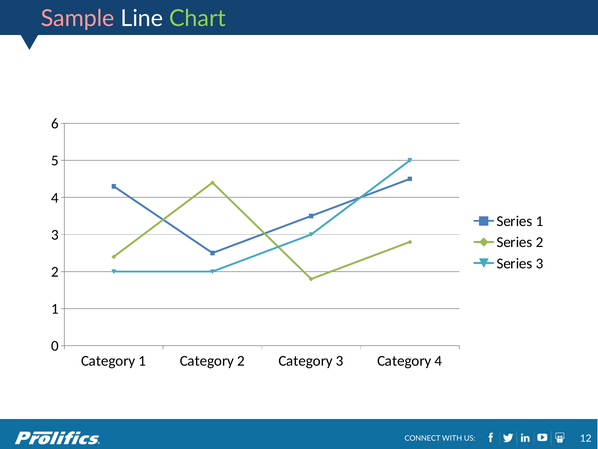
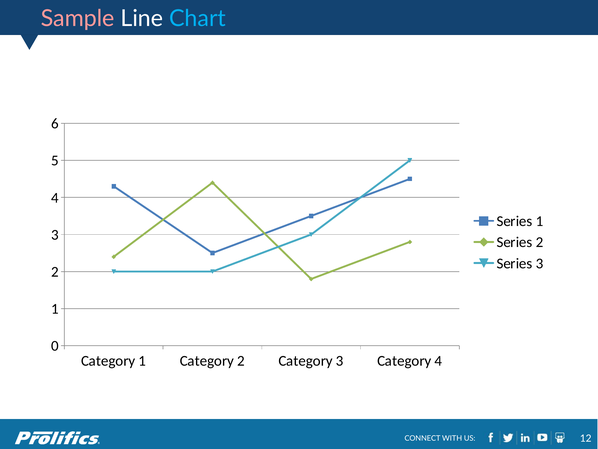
Chart colour: light green -> light blue
